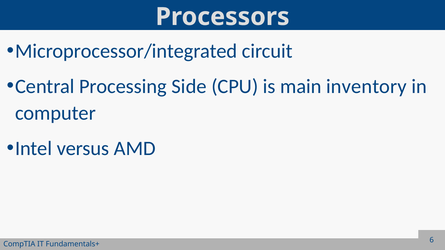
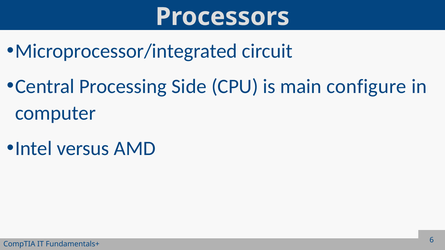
inventory: inventory -> configure
